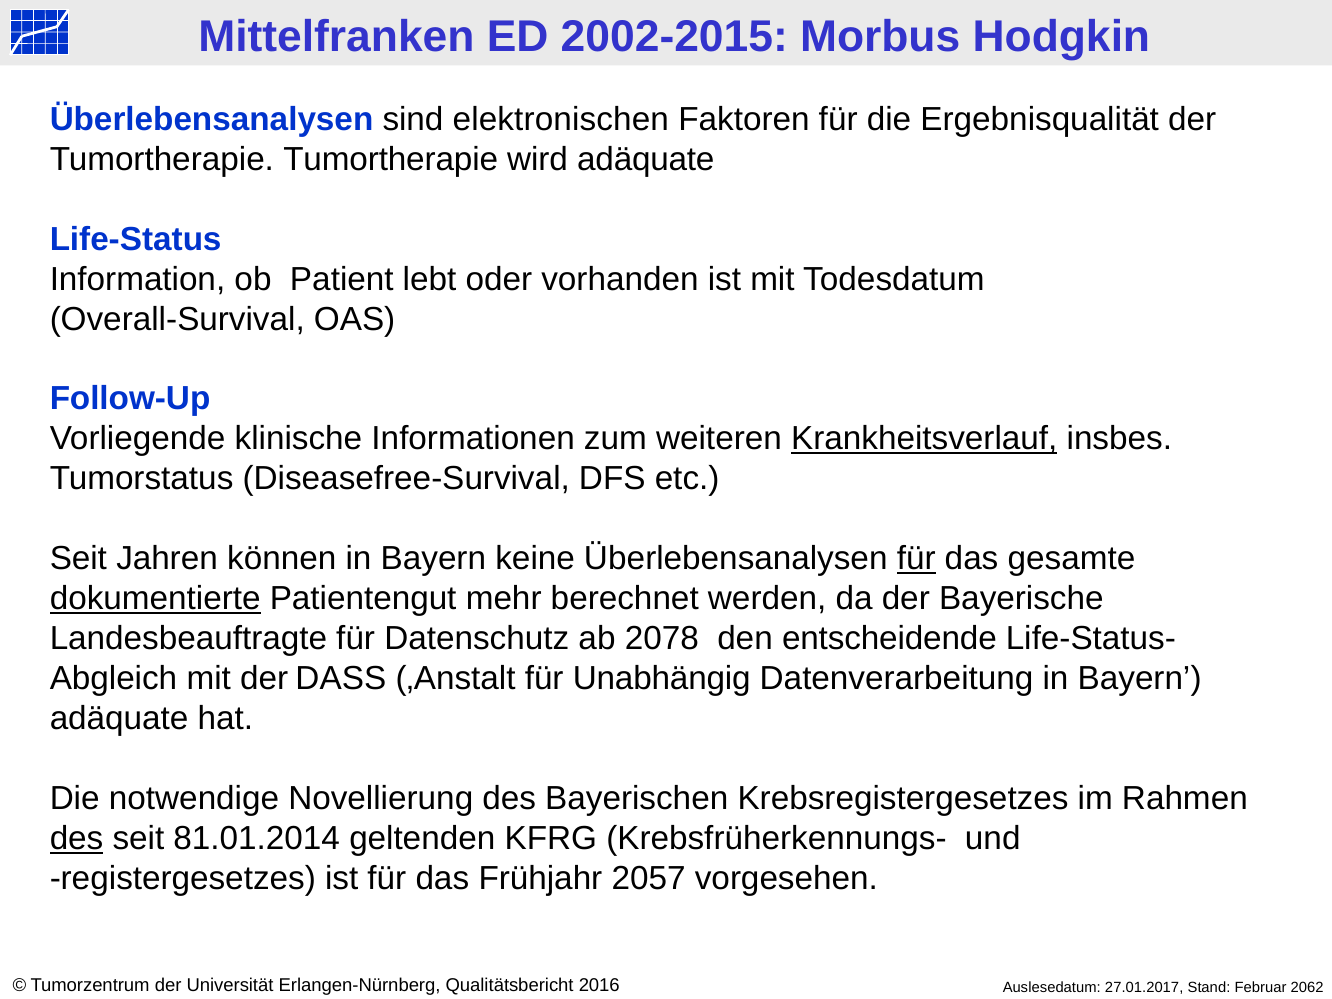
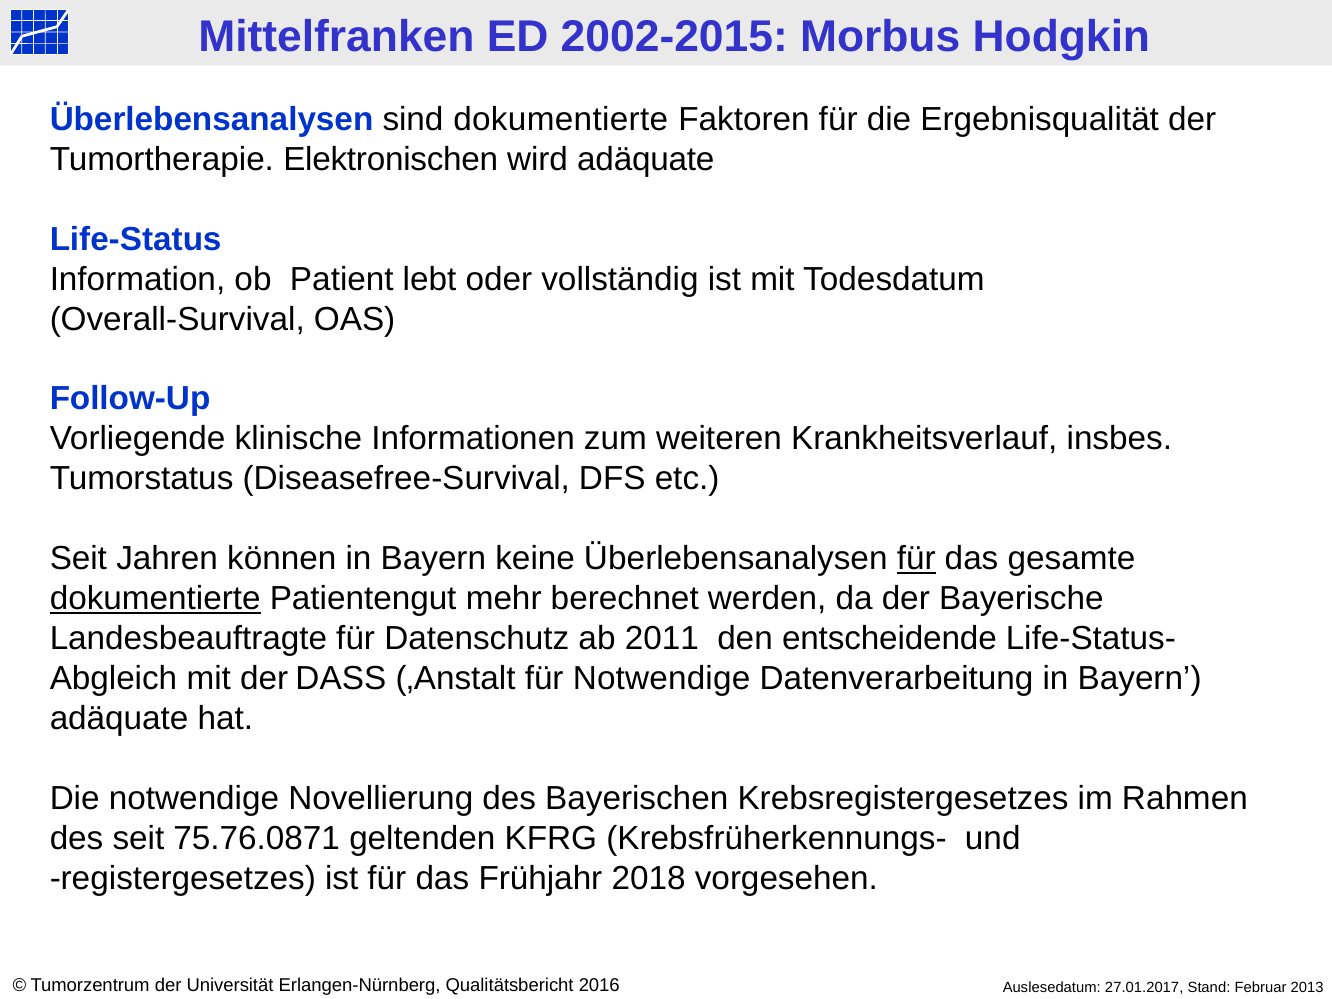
sind elektronischen: elektronischen -> dokumentierte
Tumortherapie Tumortherapie: Tumortherapie -> Elektronischen
vorhanden: vorhanden -> vollständig
Krankheitsverlauf underline: present -> none
2078: 2078 -> 2011
für Unabhängig: Unabhängig -> Notwendige
des at (77, 839) underline: present -> none
81.01.2014: 81.01.2014 -> 75.76.0871
2057: 2057 -> 2018
2062: 2062 -> 2013
